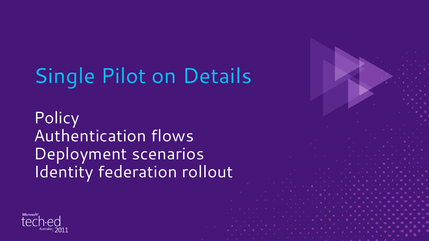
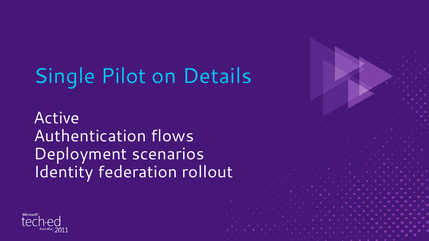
Policy: Policy -> Active
